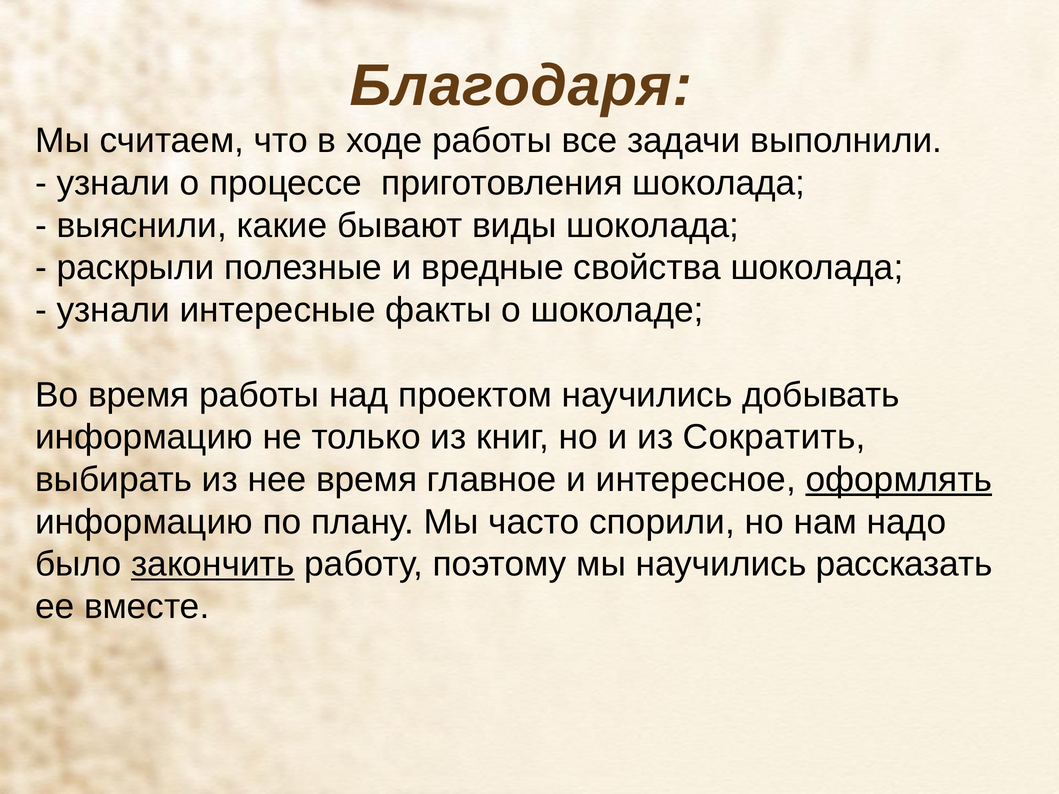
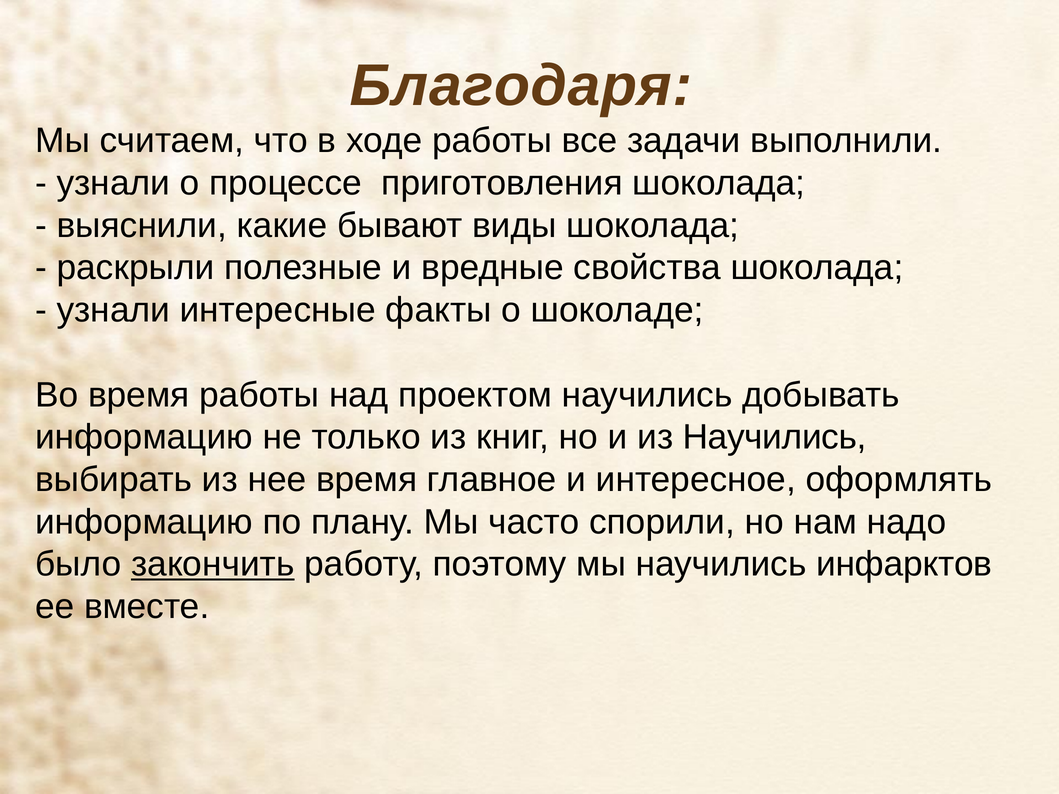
из Сократить: Сократить -> Научились
оформлять underline: present -> none
рассказать: рассказать -> инфарктов
